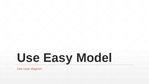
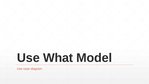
Easy: Easy -> What
